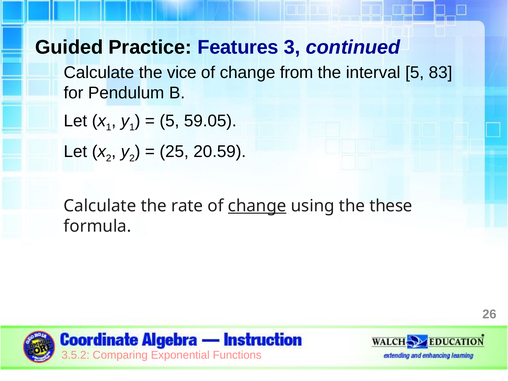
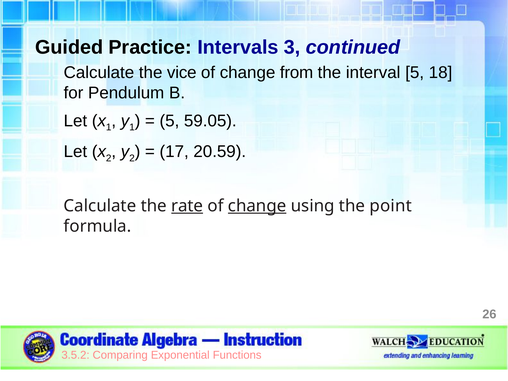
Features: Features -> Intervals
83: 83 -> 18
25: 25 -> 17
rate underline: none -> present
these: these -> point
